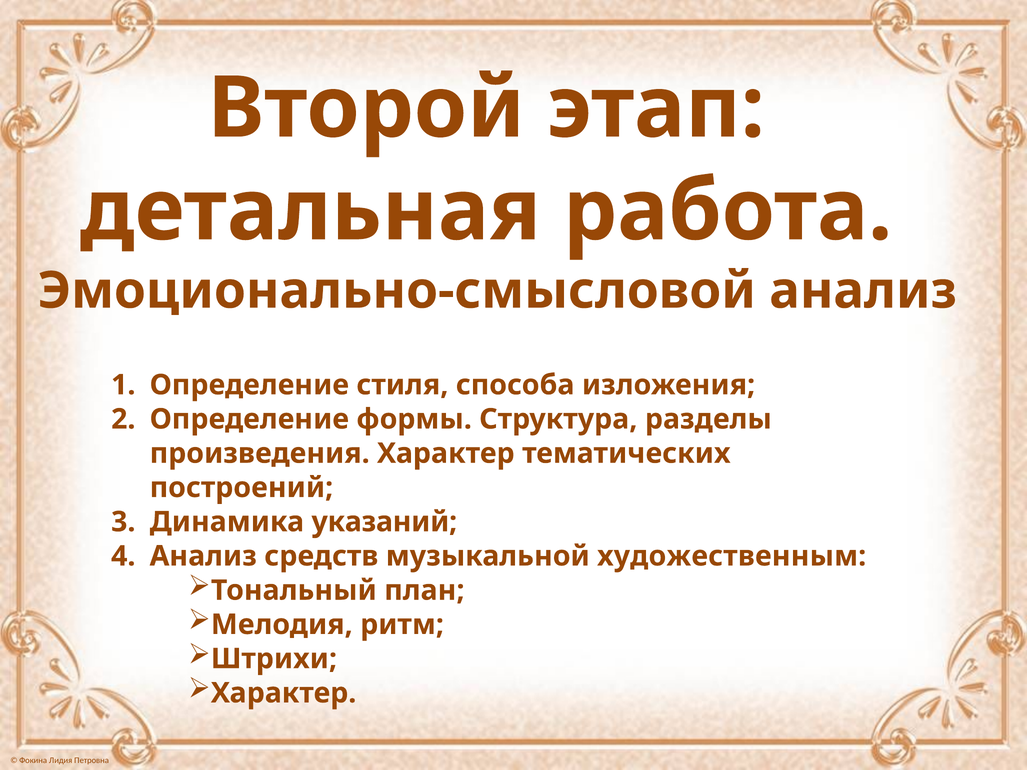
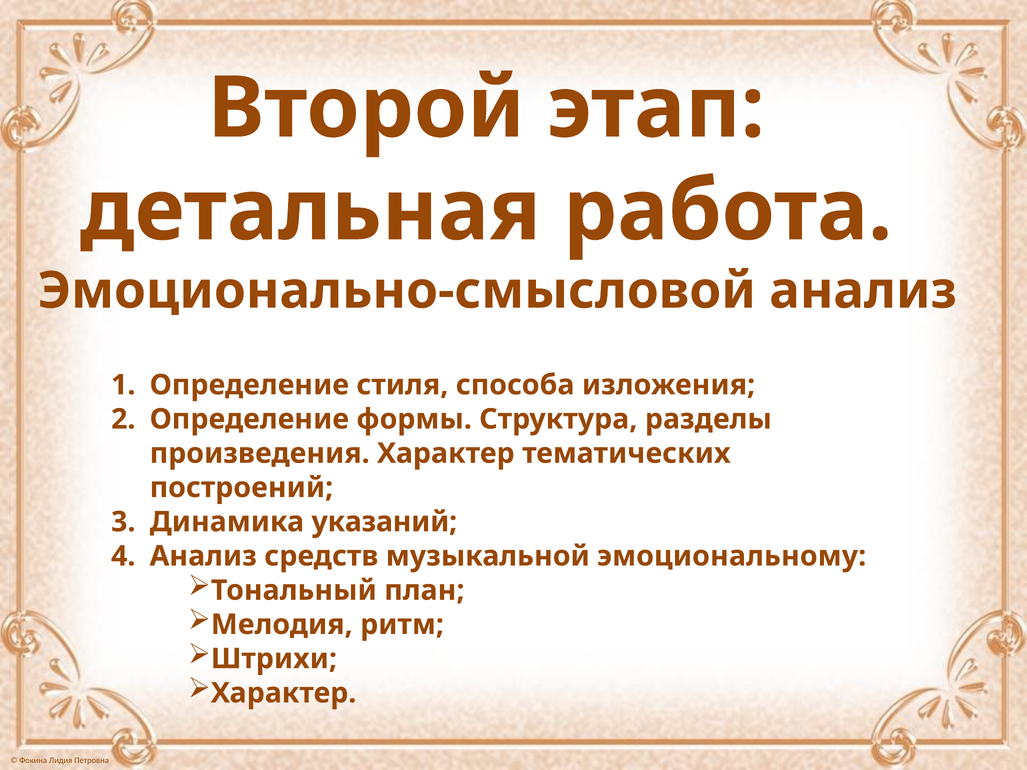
художественным: художественным -> эмоциональному
